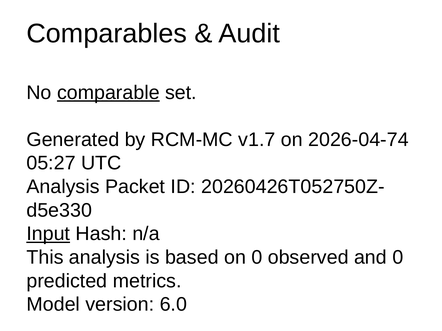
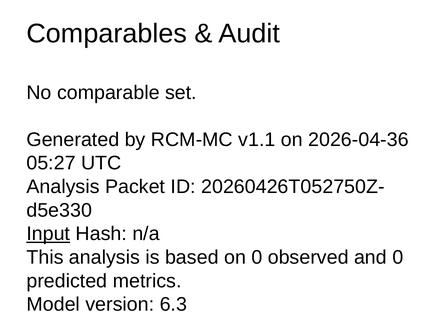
comparable underline: present -> none
v1.7: v1.7 -> v1.1
2026-04-74: 2026-04-74 -> 2026-04-36
6.0: 6.0 -> 6.3
